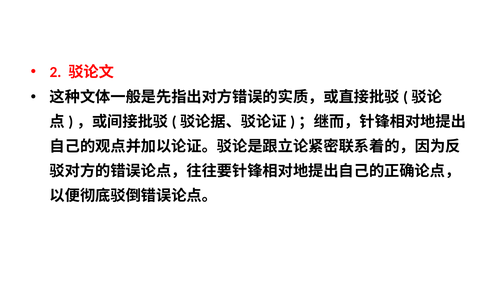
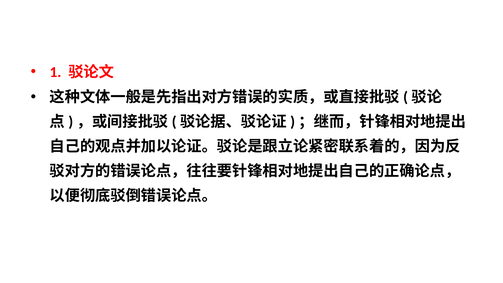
2: 2 -> 1
